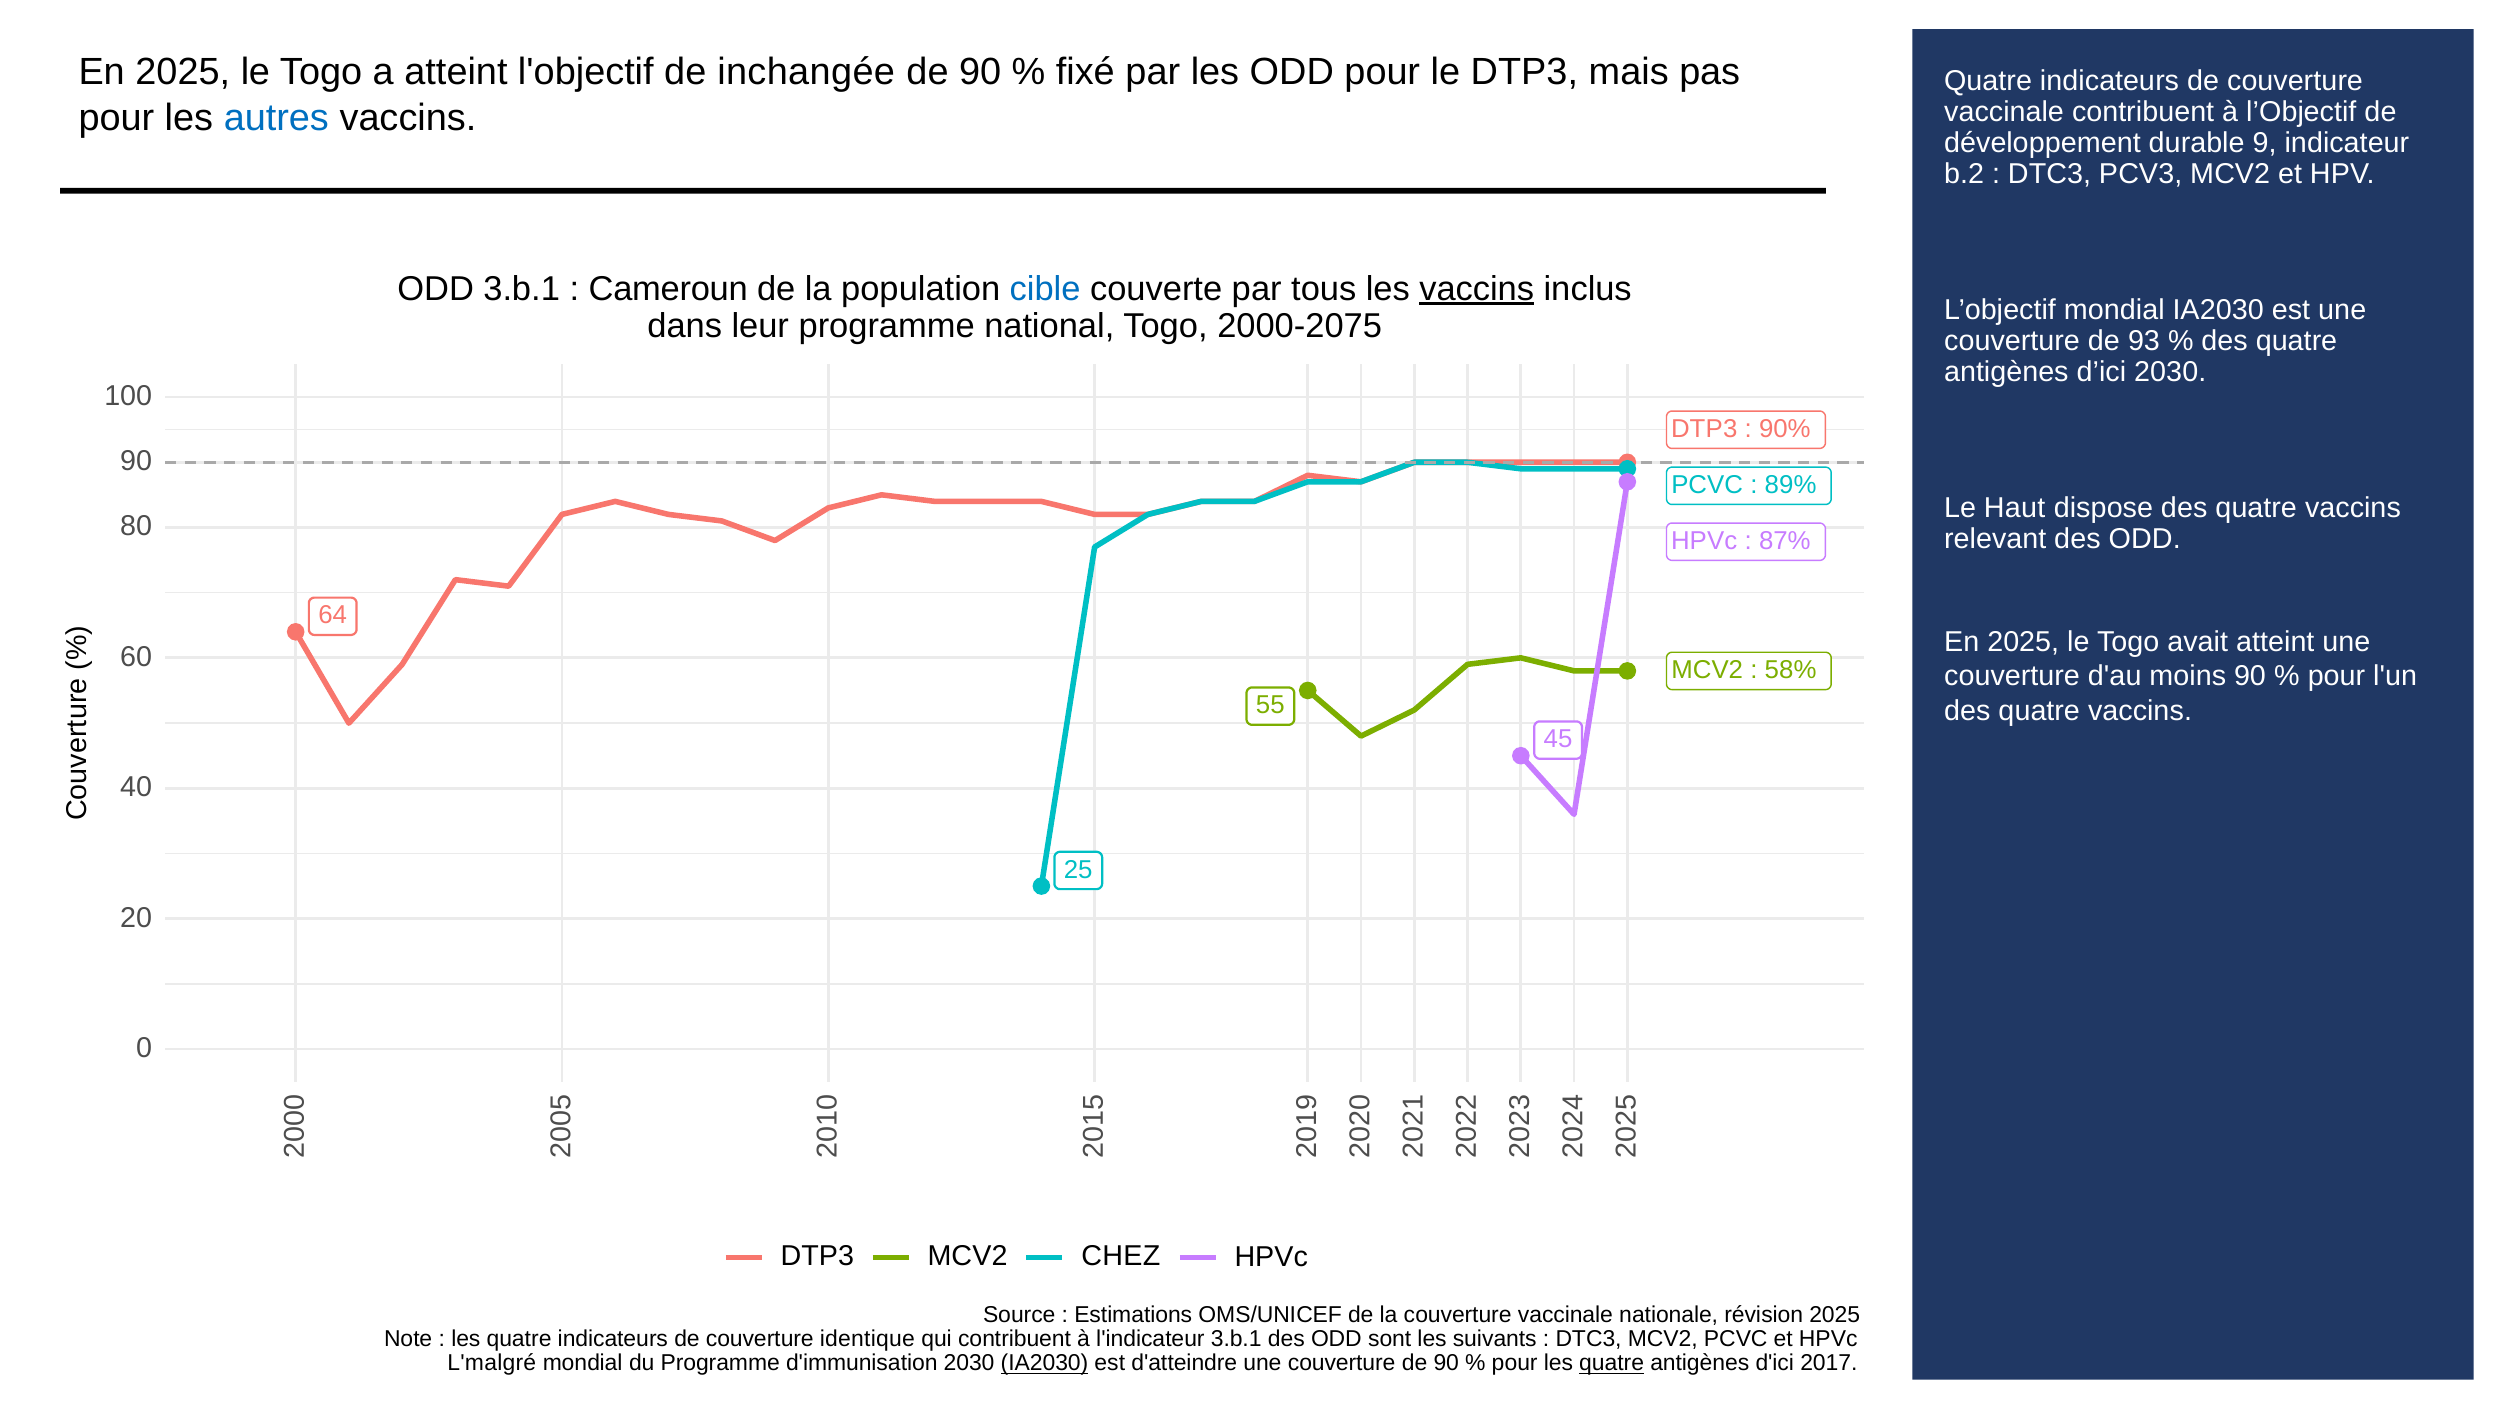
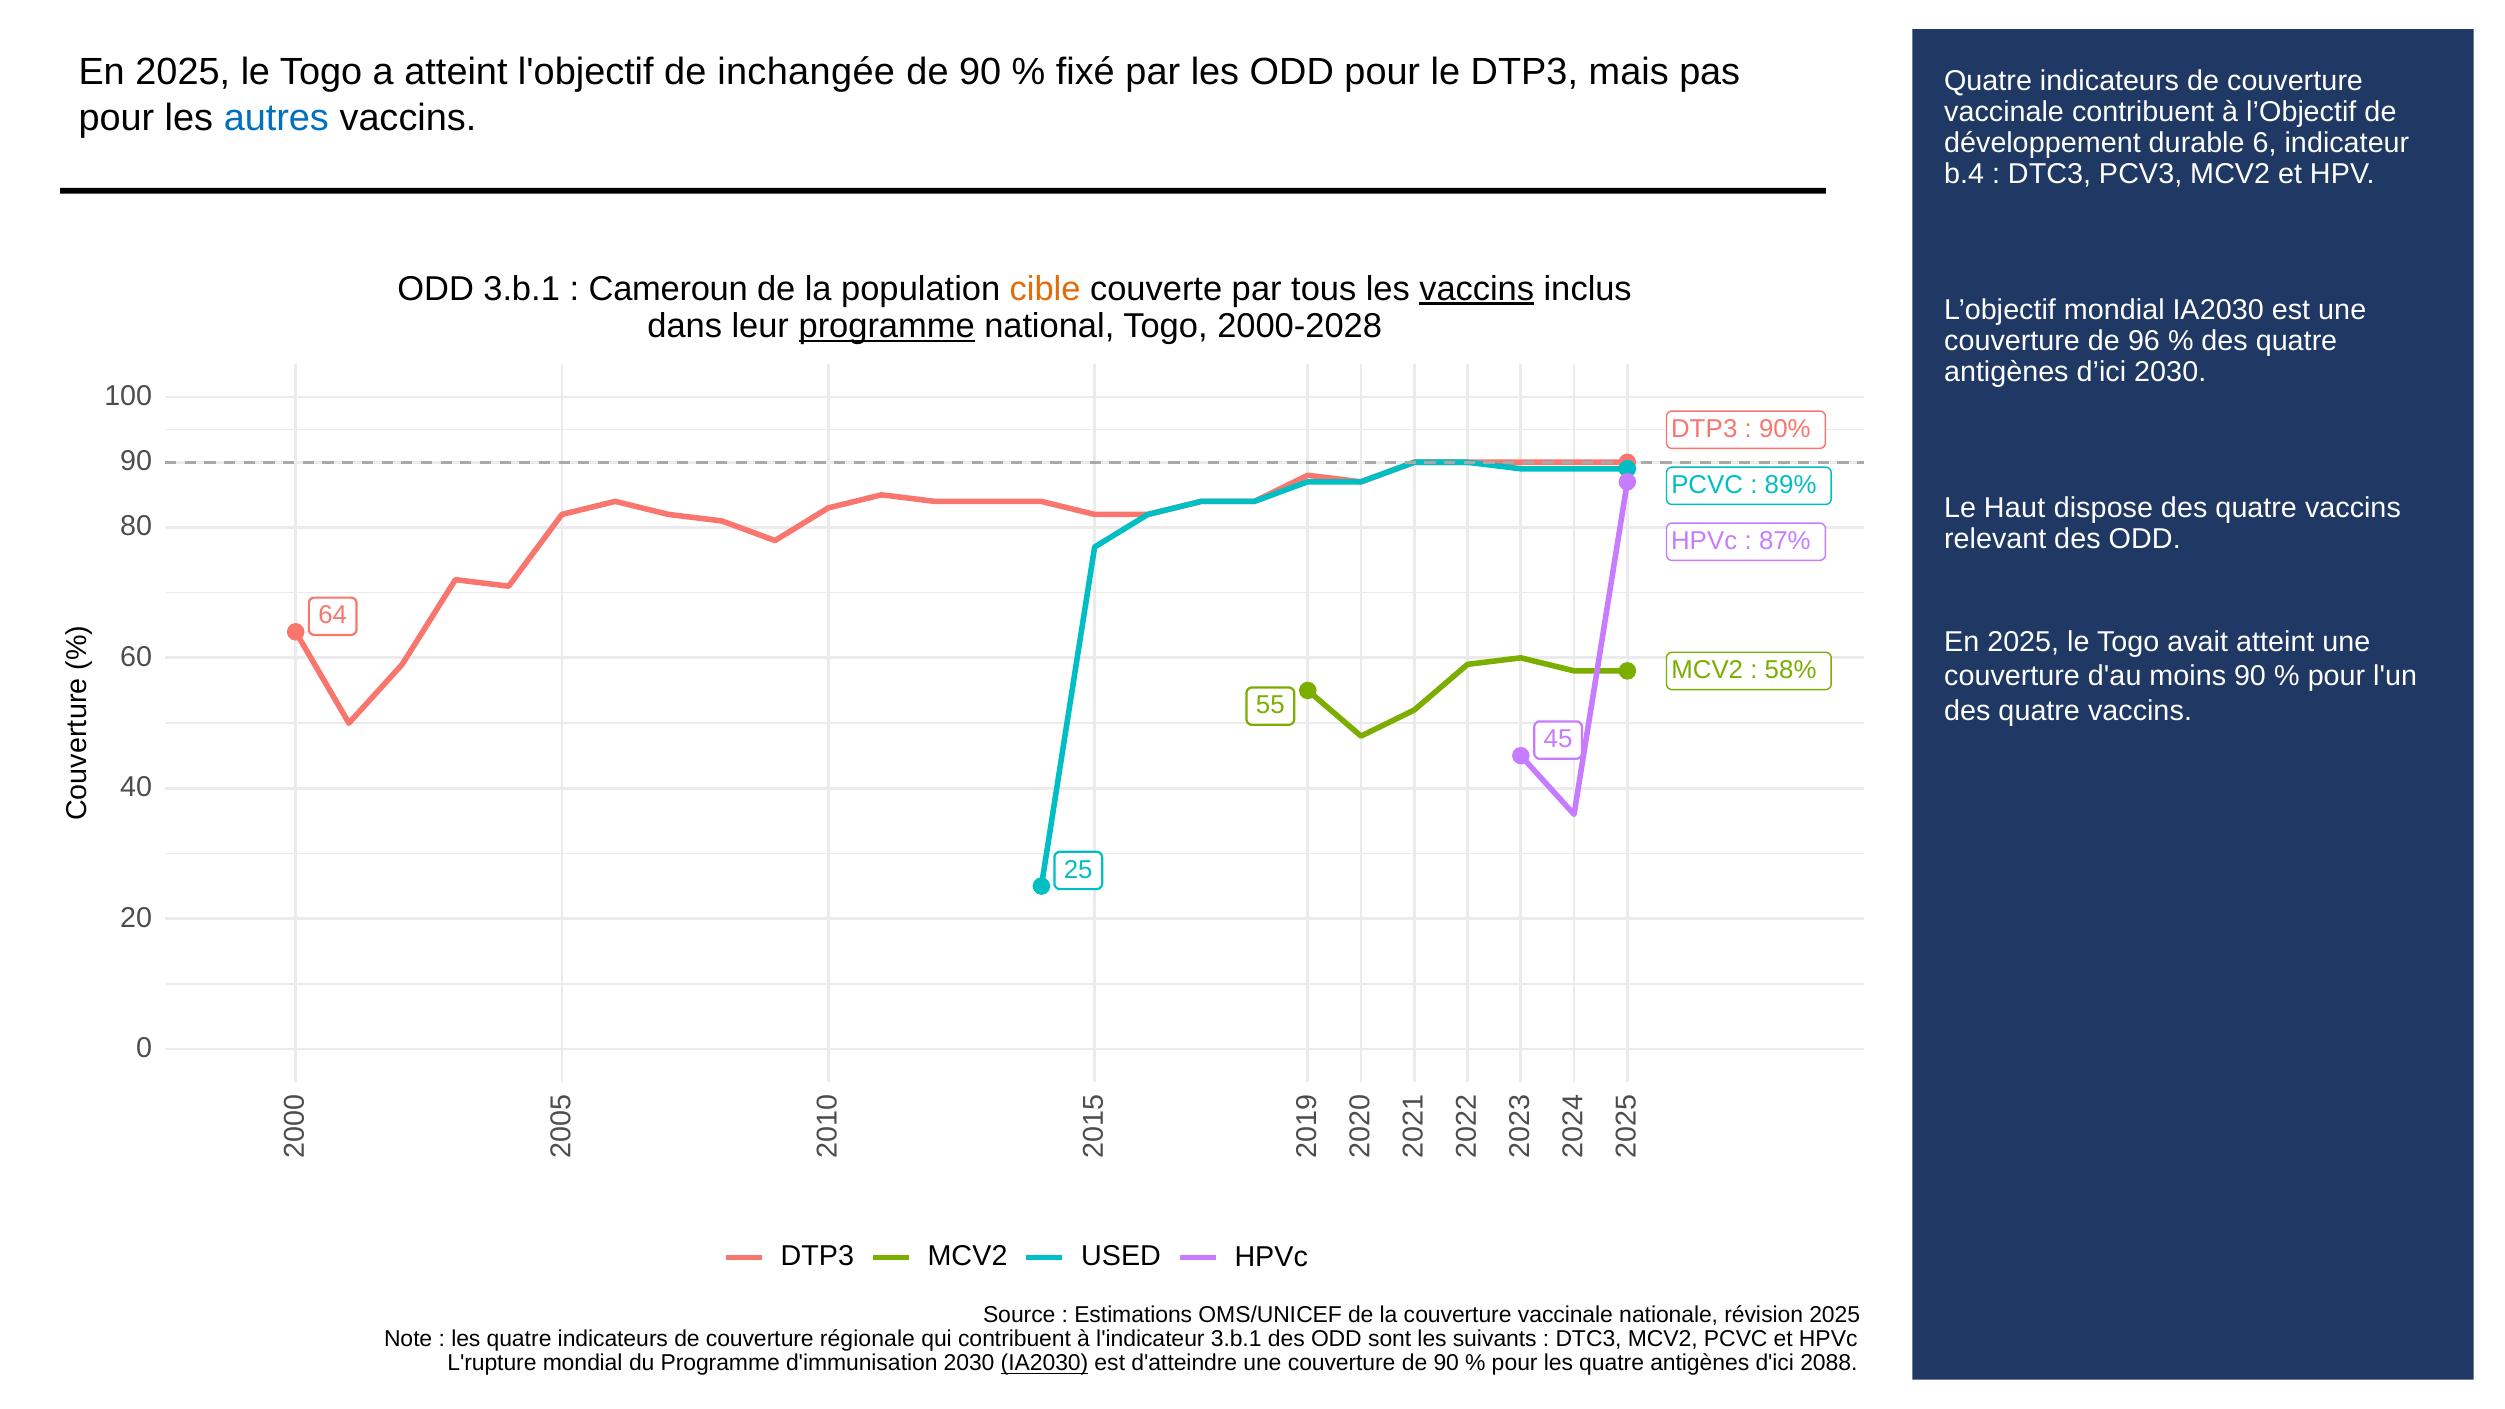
durable 9: 9 -> 6
b.2: b.2 -> b.4
cible colour: blue -> orange
programme at (887, 326) underline: none -> present
2000-2075: 2000-2075 -> 2000-2028
93: 93 -> 96
CHEZ: CHEZ -> USED
identique: identique -> régionale
L'malgré: L'malgré -> L'rupture
quatre at (1612, 1363) underline: present -> none
2017: 2017 -> 2088
